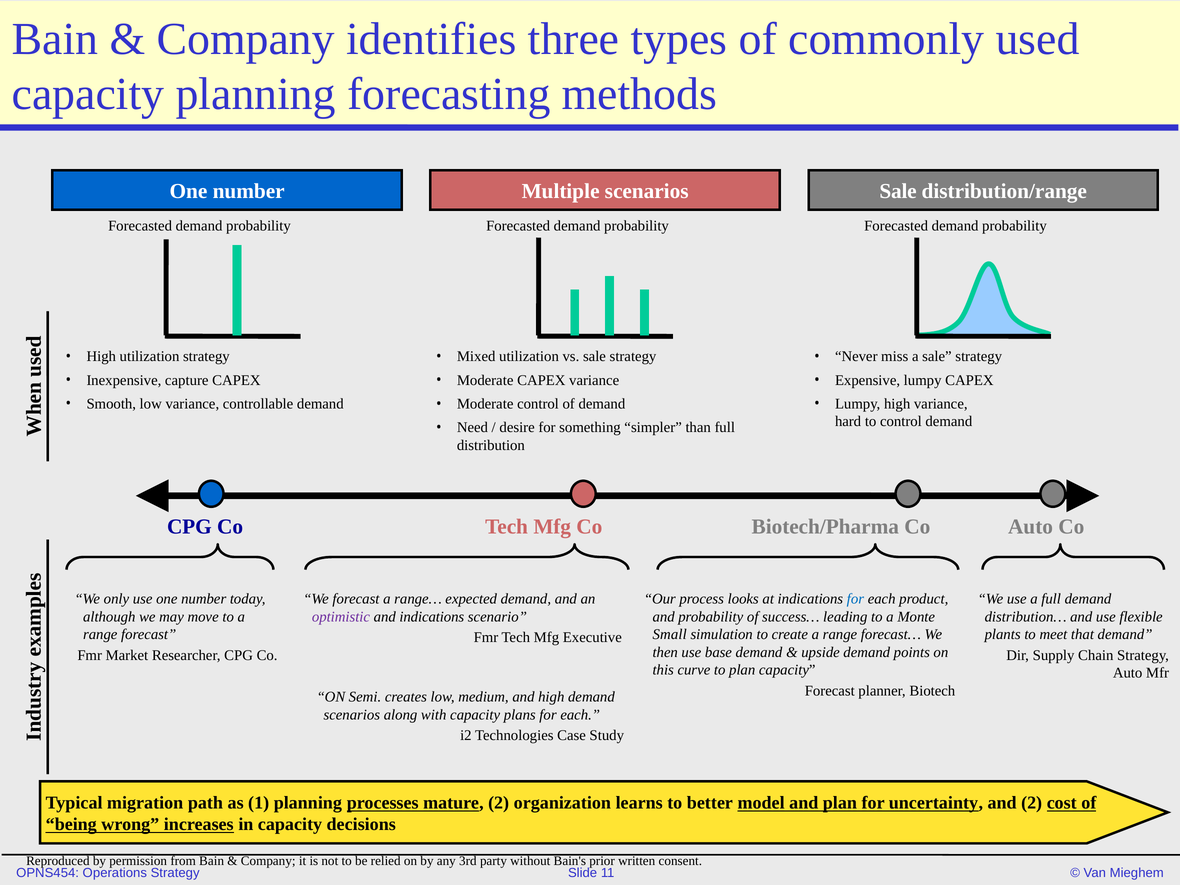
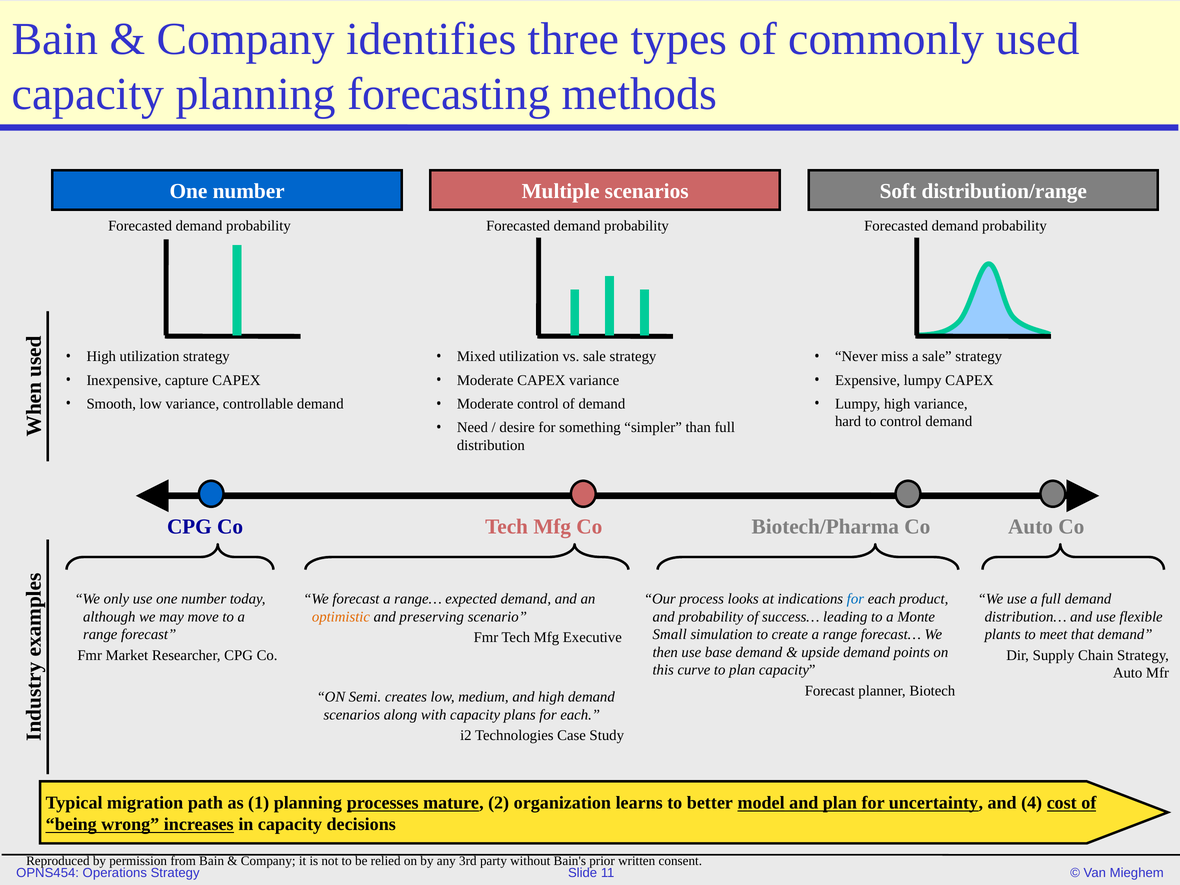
Sale at (898, 191): Sale -> Soft
optimistic colour: purple -> orange
and indications: indications -> preserving
and 2: 2 -> 4
